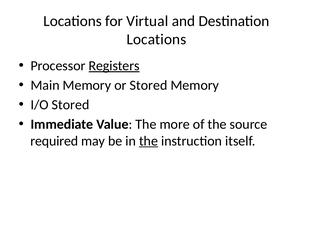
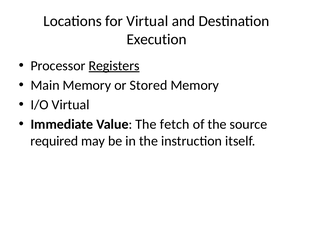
Locations at (156, 39): Locations -> Execution
I/O Stored: Stored -> Virtual
more: more -> fetch
the at (149, 141) underline: present -> none
